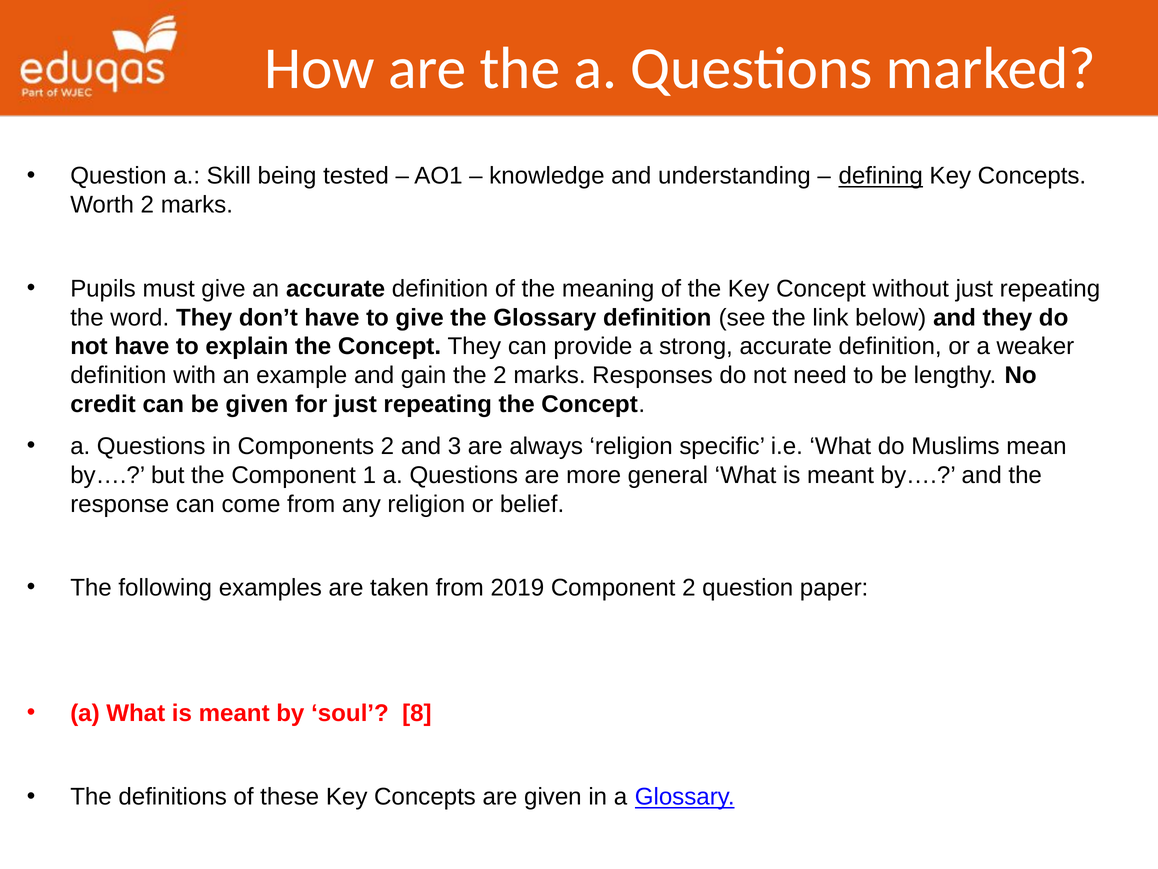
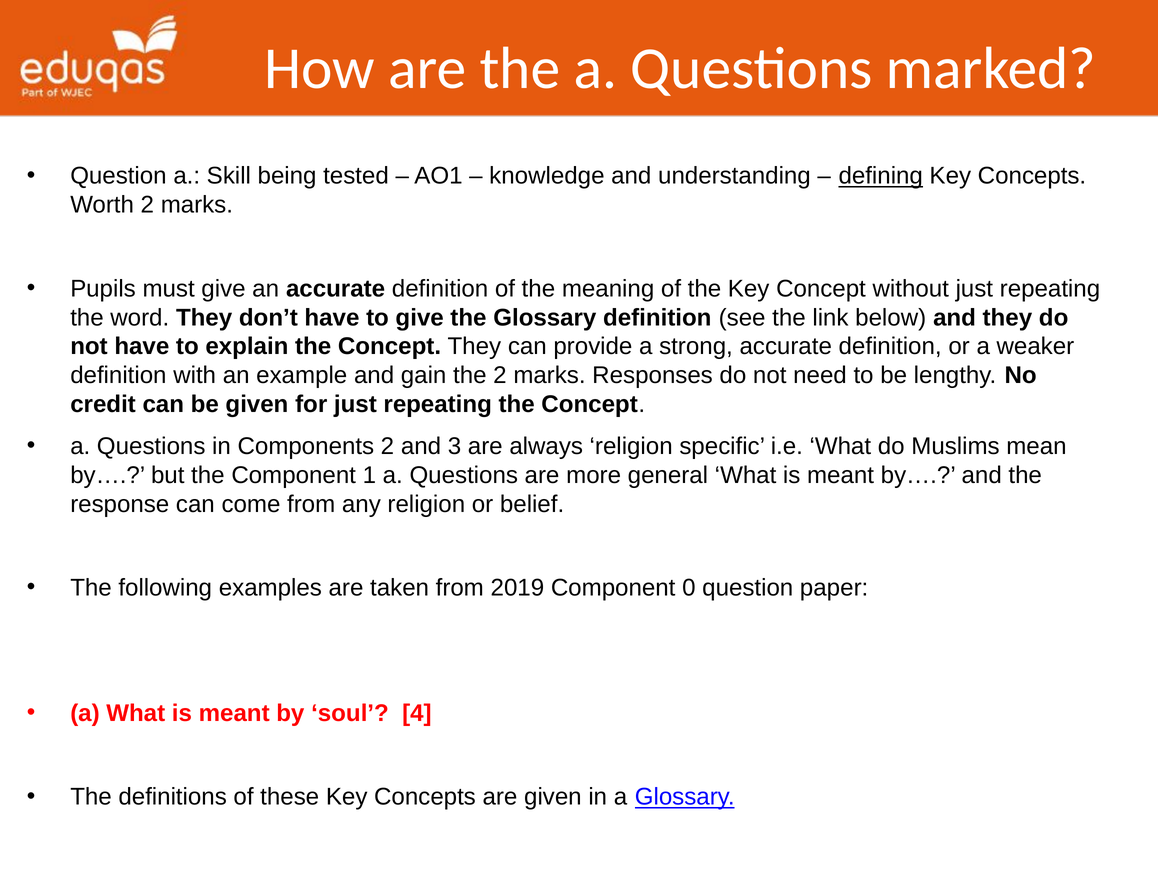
Component 2: 2 -> 0
8: 8 -> 4
